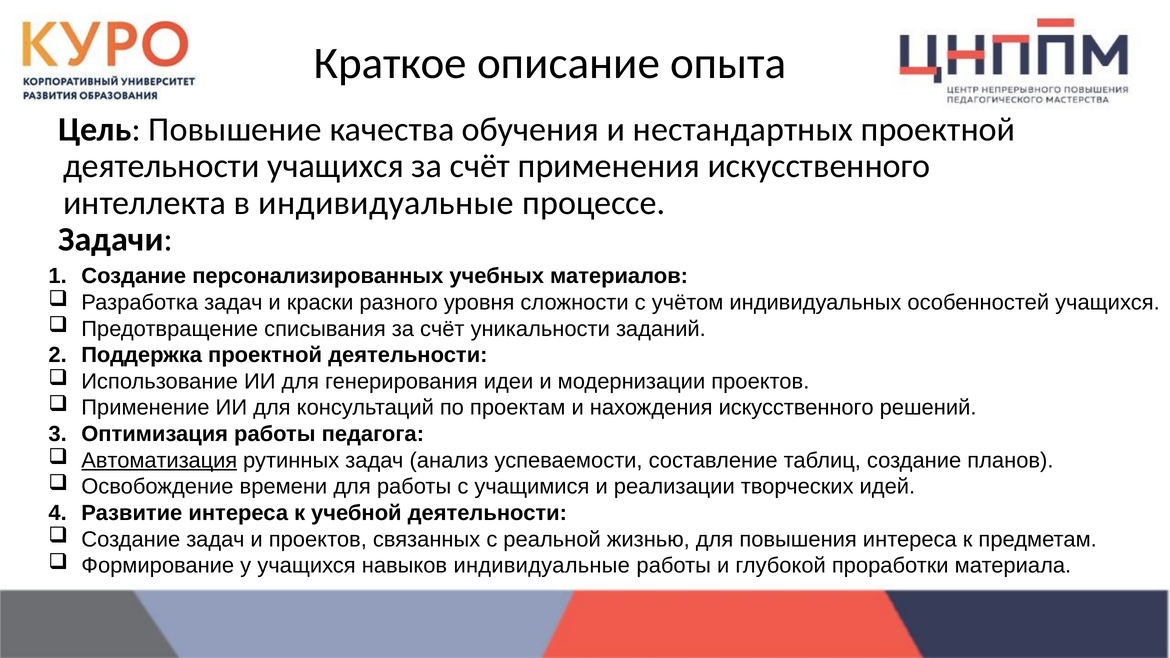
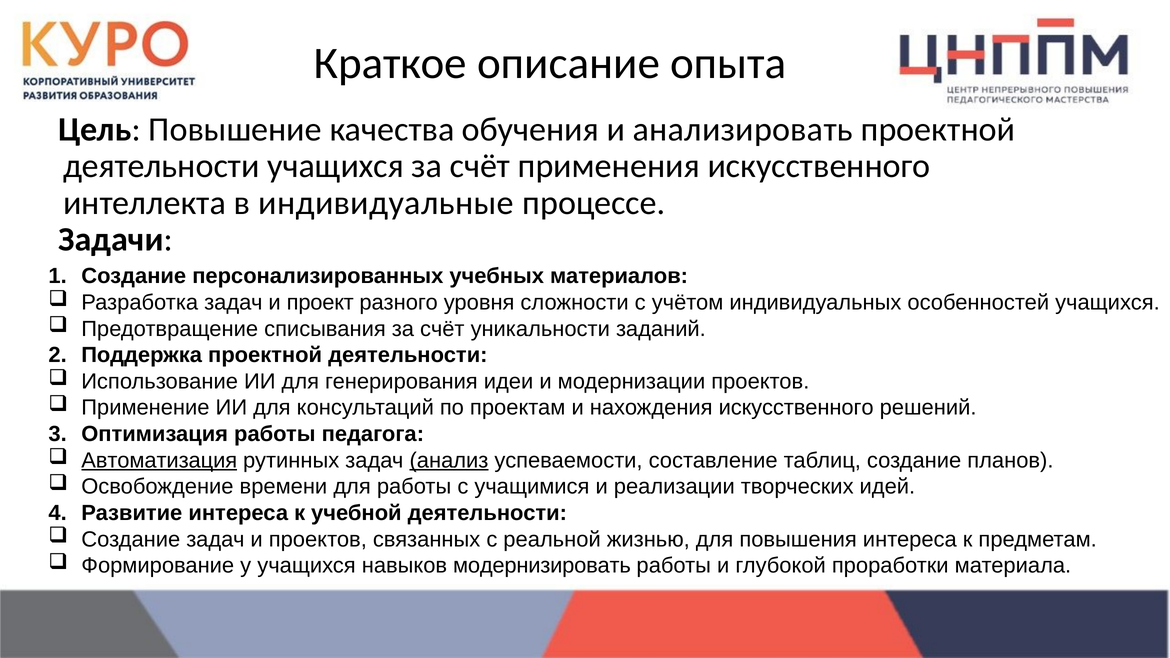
нестандартных: нестандартных -> анализировать
краски: краски -> проект
анализ underline: none -> present
навыков индивидуальные: индивидуальные -> модернизировать
